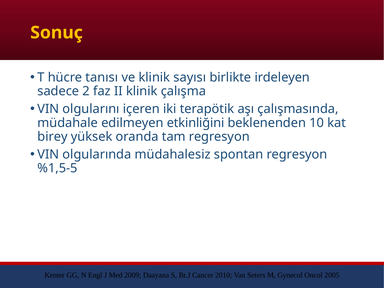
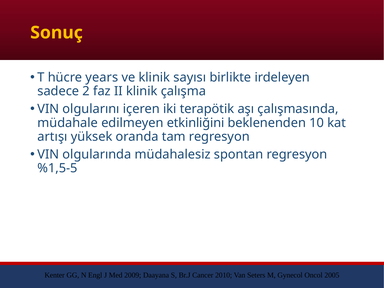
tanısı: tanısı -> years
birey: birey -> artışı
